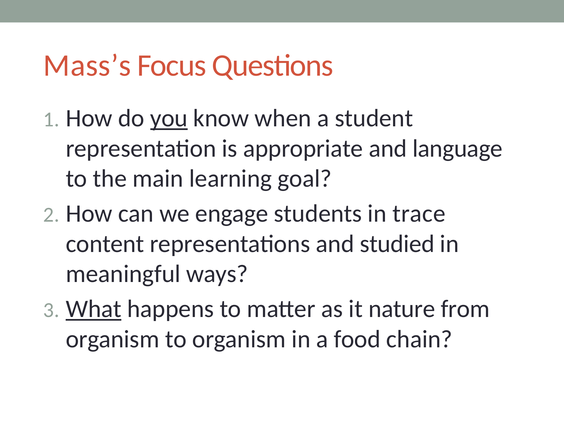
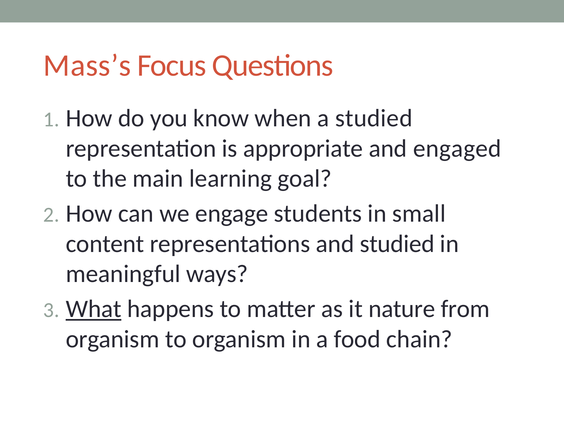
you underline: present -> none
a student: student -> studied
language: language -> engaged
trace: trace -> small
